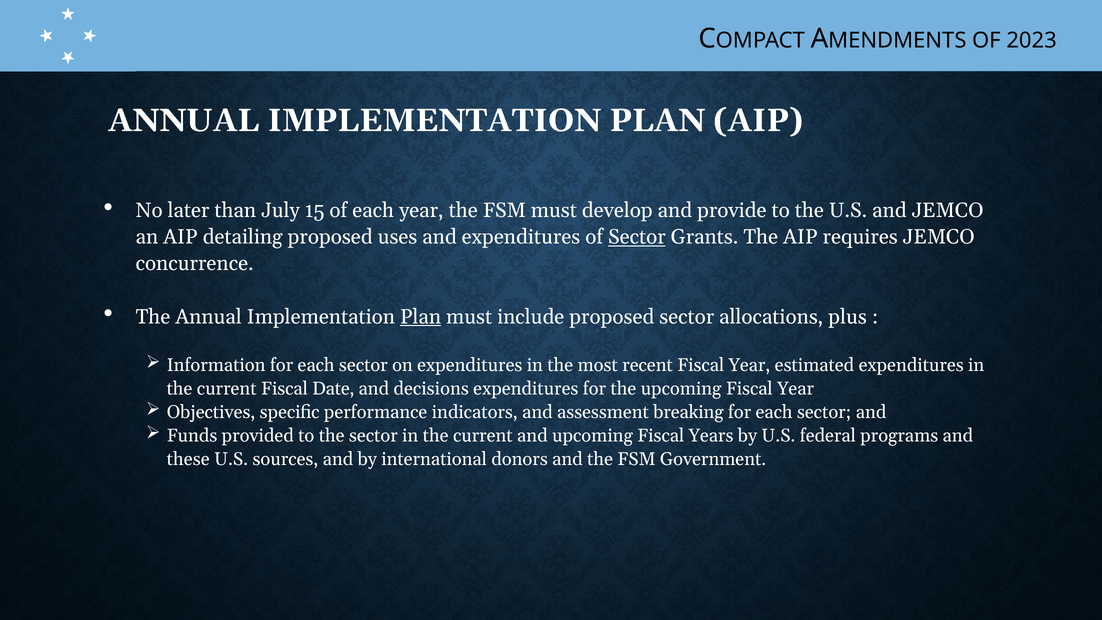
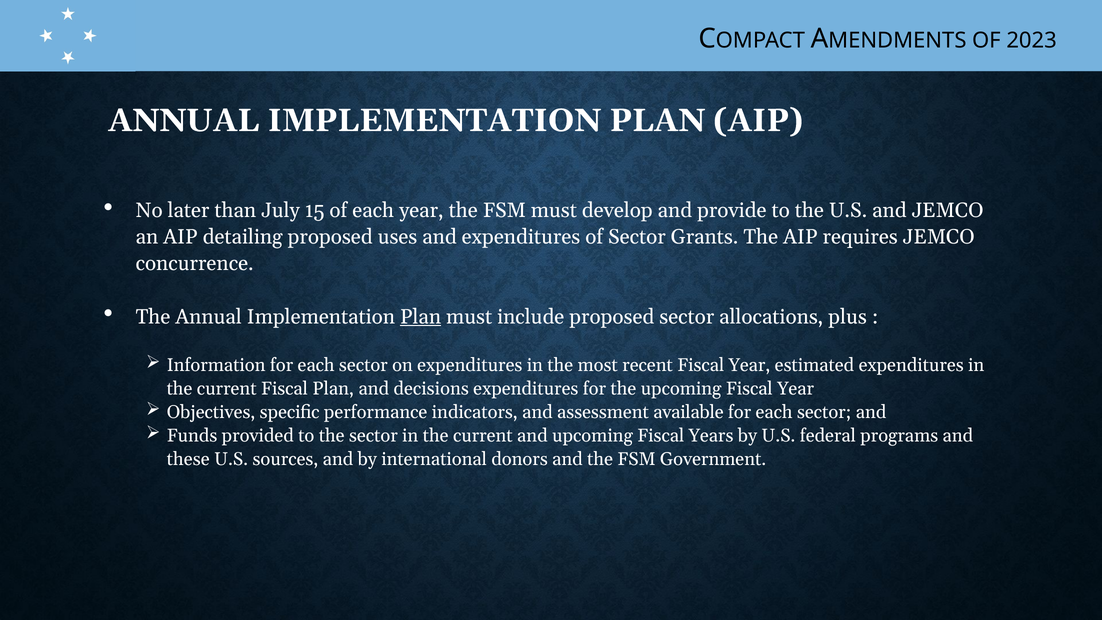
Sector at (637, 237) underline: present -> none
Fiscal Date: Date -> Plan
breaking: breaking -> available
